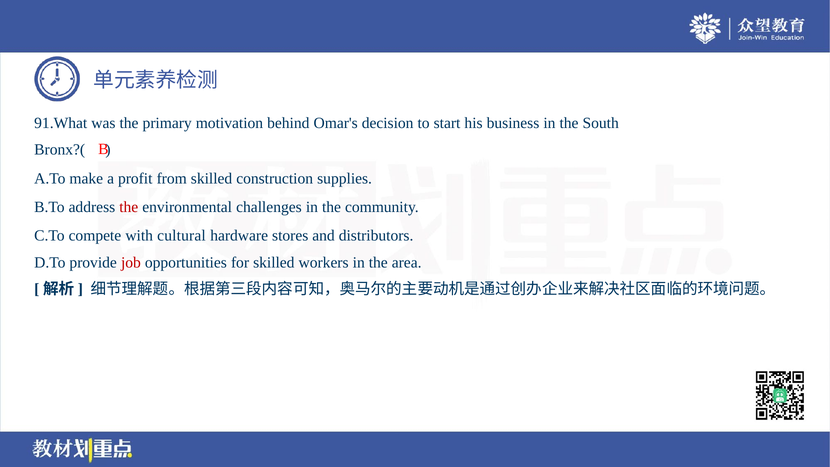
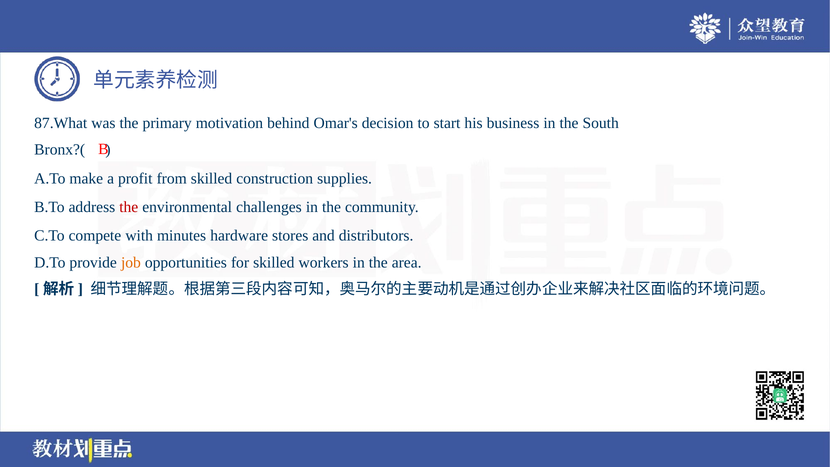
91.What: 91.What -> 87.What
cultural: cultural -> minutes
job colour: red -> orange
